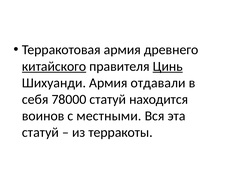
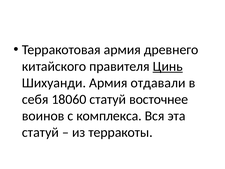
китайского underline: present -> none
78000: 78000 -> 18060
находится: находится -> восточнее
местными: местными -> комплекса
